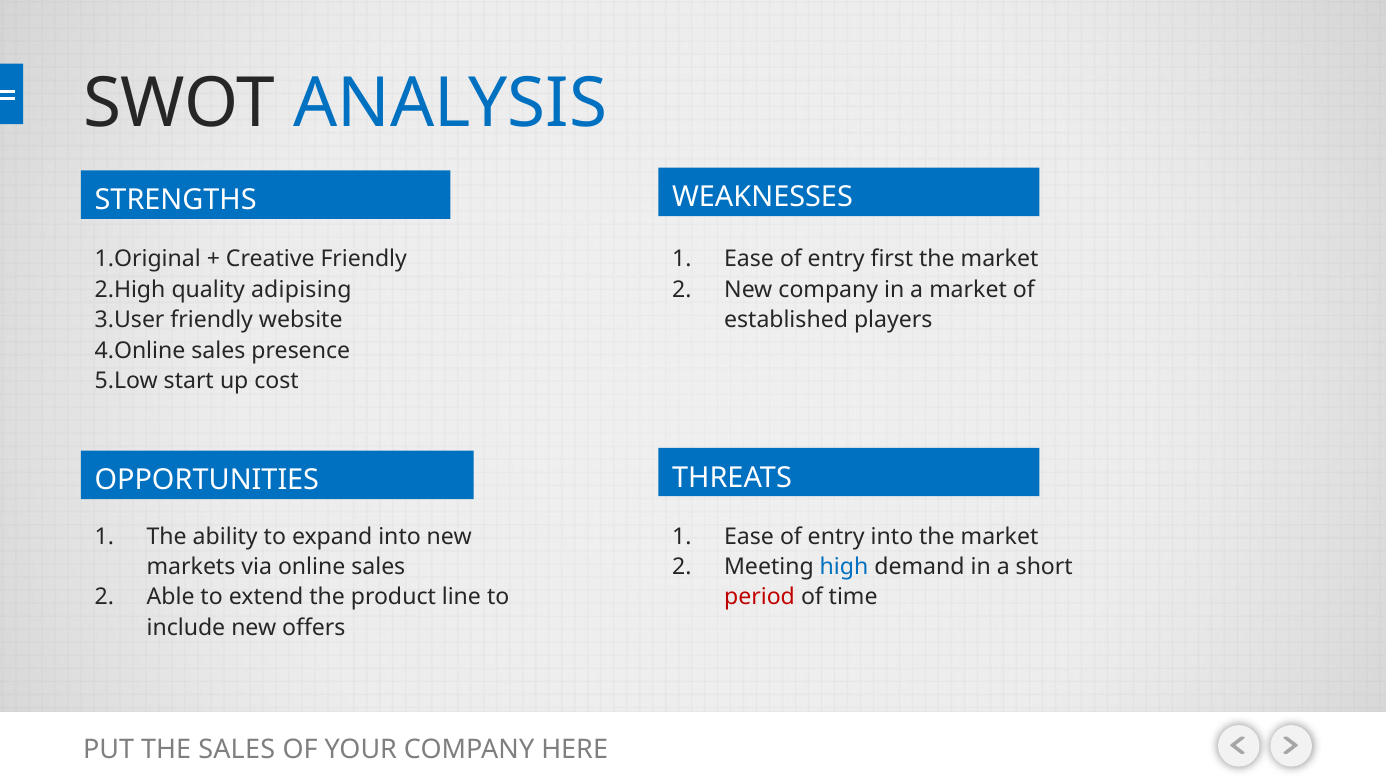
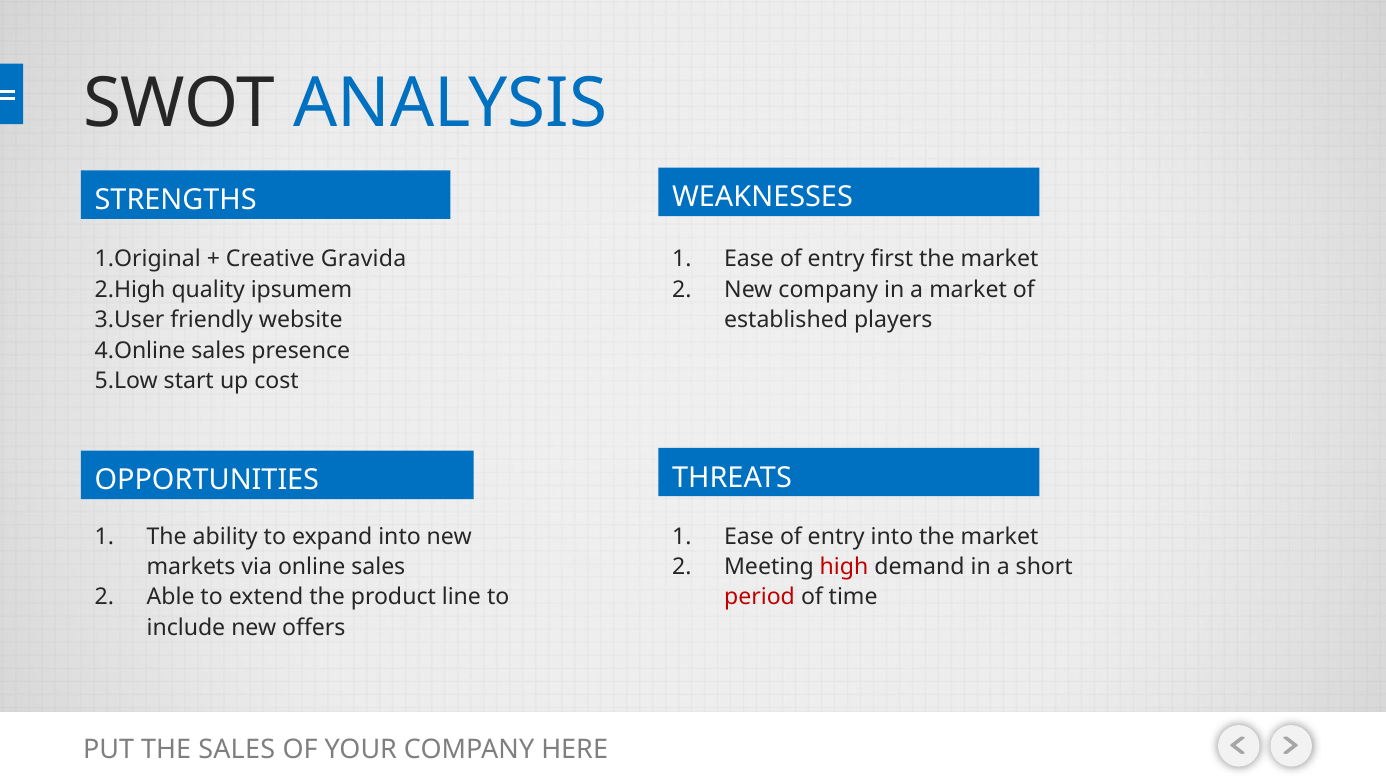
Creative Friendly: Friendly -> Gravida
adipising: adipising -> ipsumem
high colour: blue -> red
